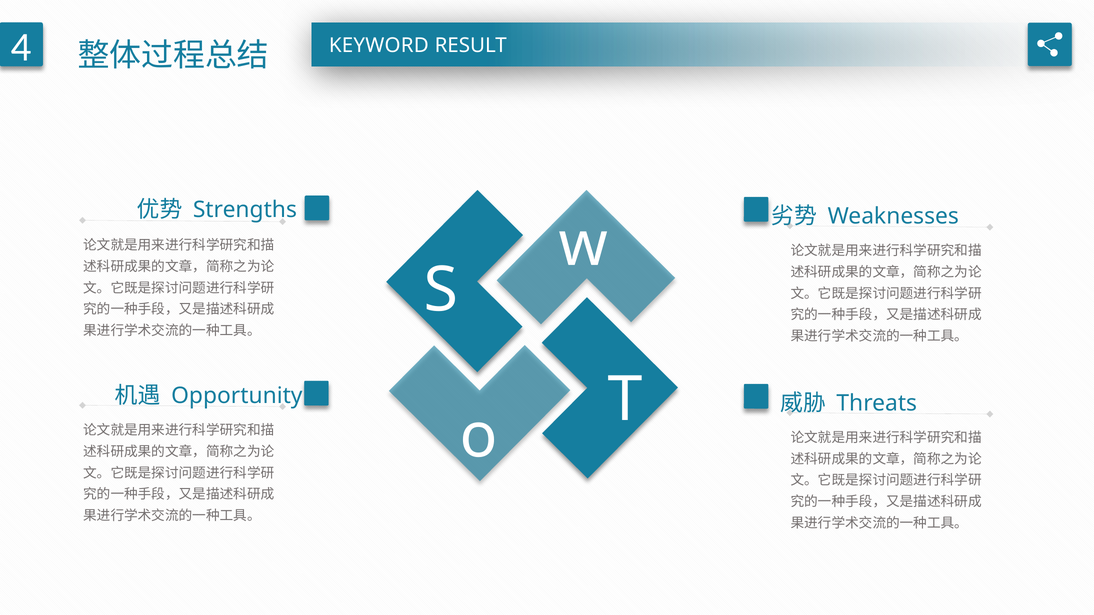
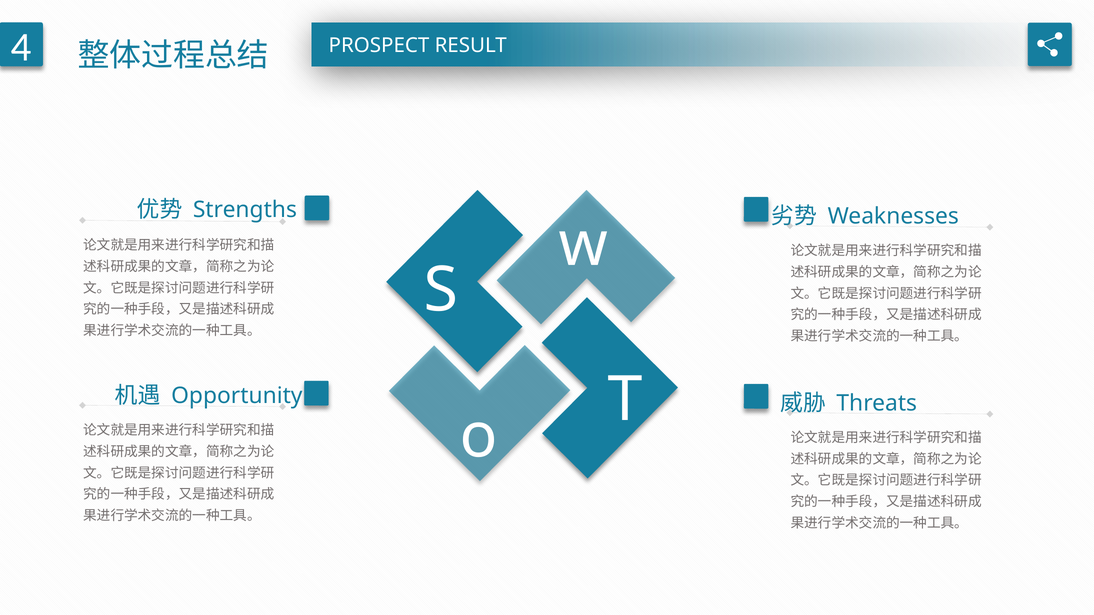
KEYWORD: KEYWORD -> PROSPECT
